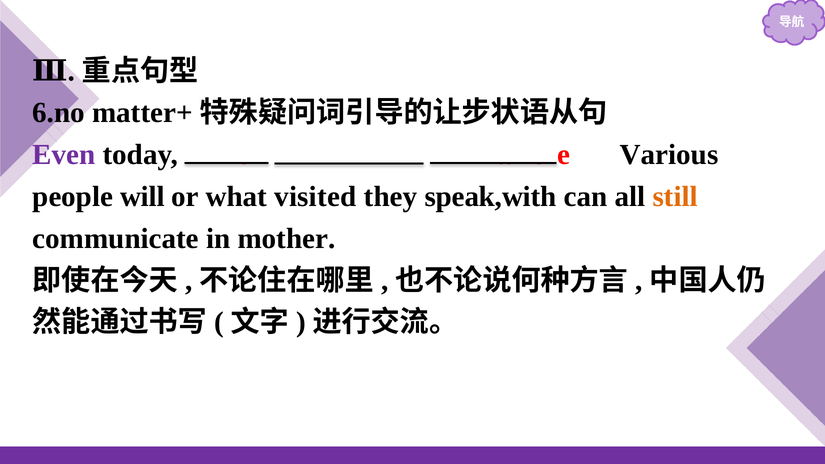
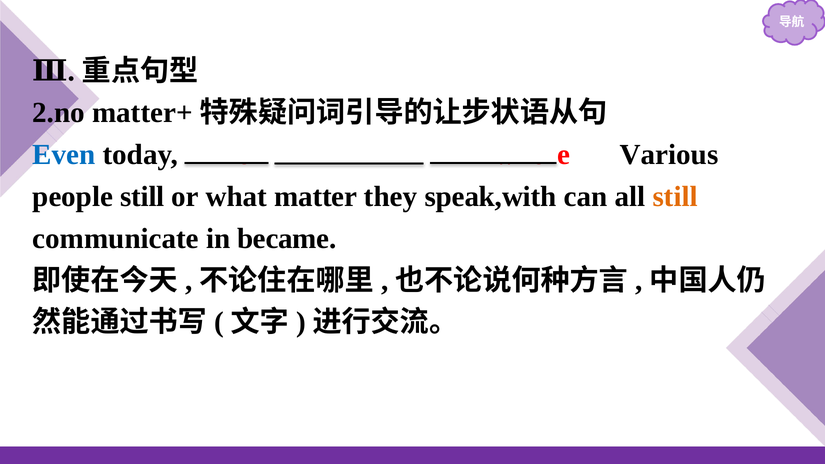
6.no: 6.no -> 2.no
Even colour: purple -> blue
people will: will -> still
what visited: visited -> matter
mother: mother -> became
